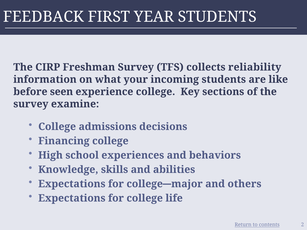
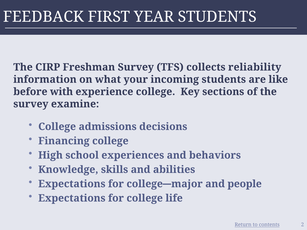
seen: seen -> with
others: others -> people
